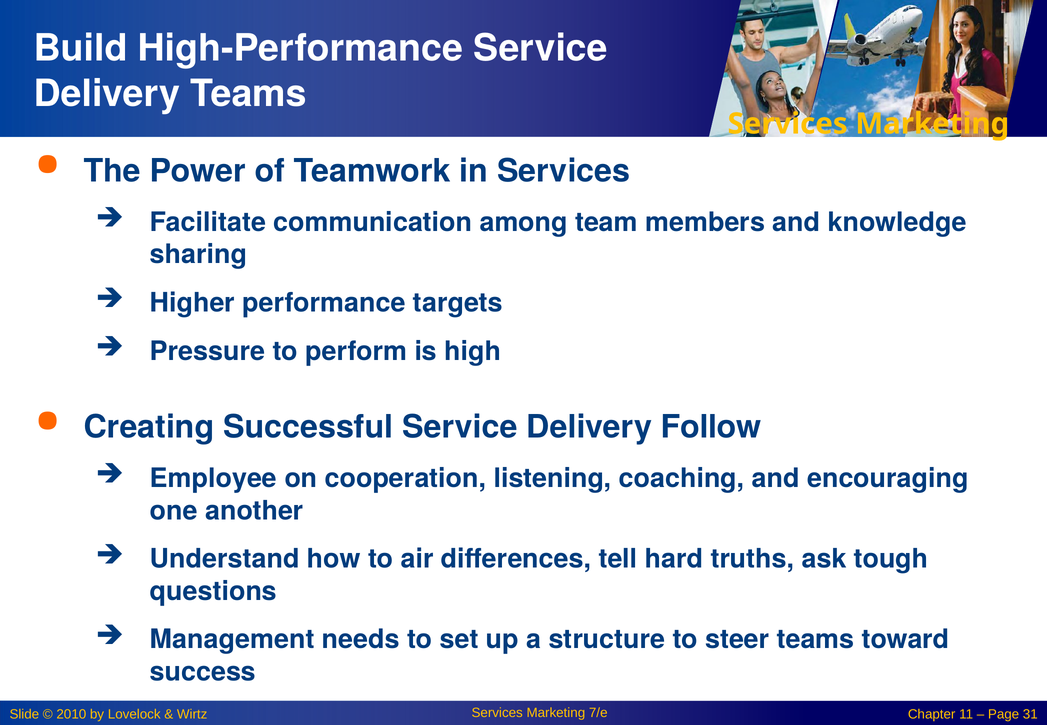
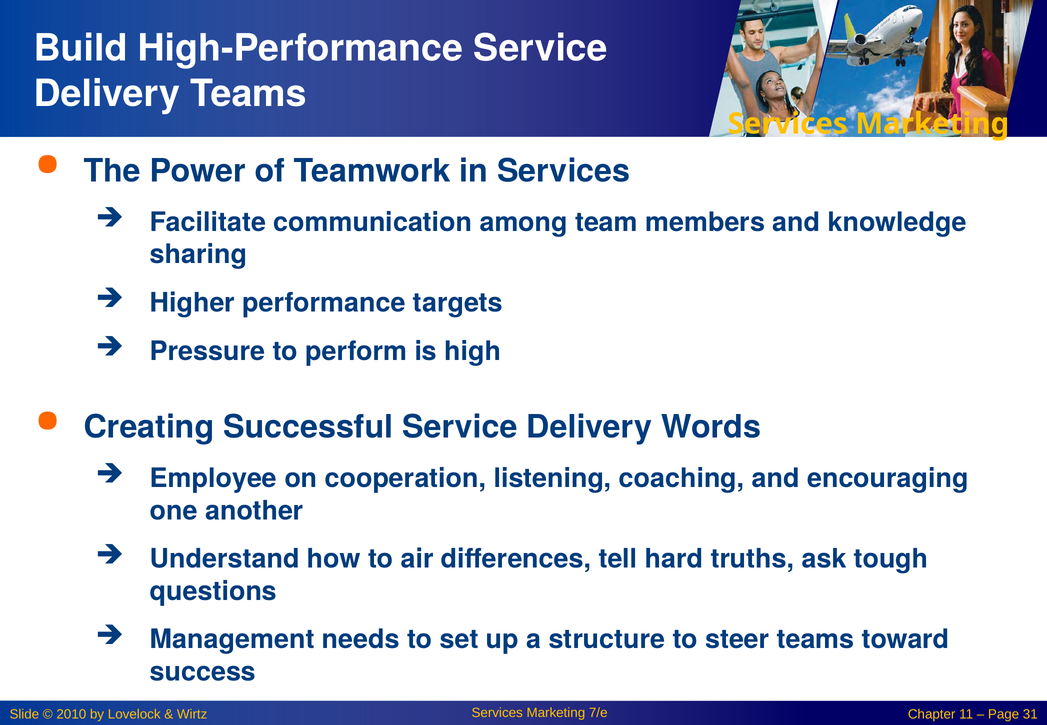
Follow: Follow -> Words
